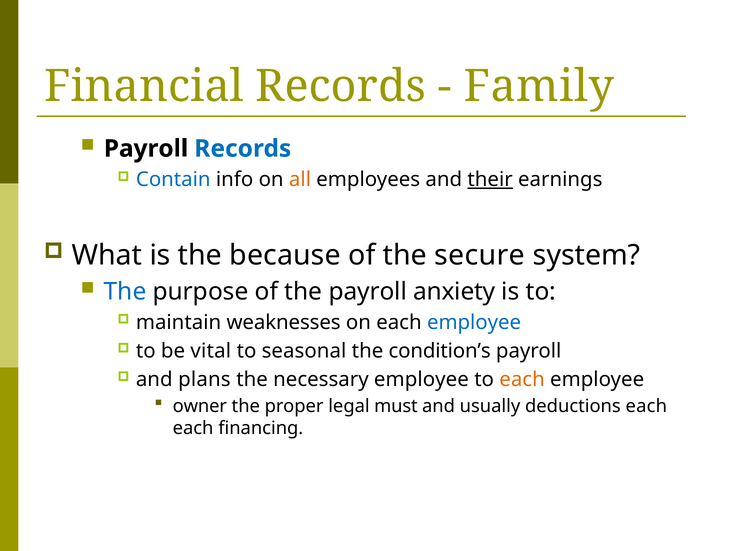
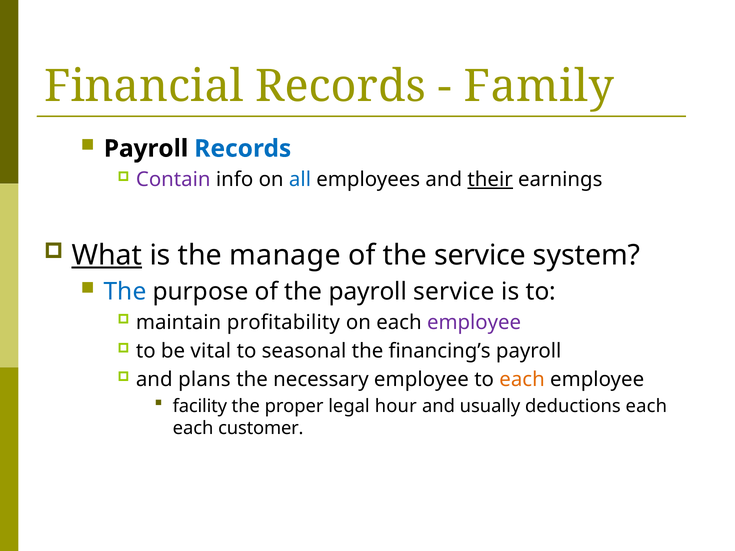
Contain colour: blue -> purple
all colour: orange -> blue
What underline: none -> present
because: because -> manage
the secure: secure -> service
payroll anxiety: anxiety -> service
weaknesses: weaknesses -> profitability
employee at (474, 322) colour: blue -> purple
condition’s: condition’s -> financing’s
owner: owner -> facility
must: must -> hour
financing: financing -> customer
